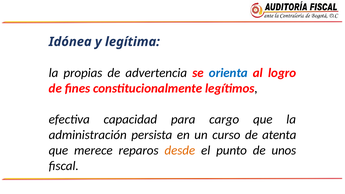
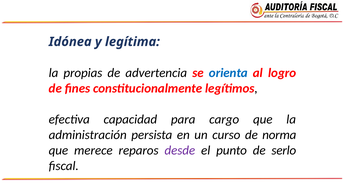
atenta: atenta -> norma
desde colour: orange -> purple
unos: unos -> serlo
